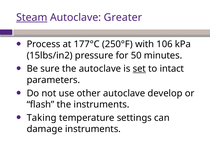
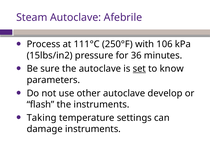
Steam underline: present -> none
Greater: Greater -> Afebrile
177°C: 177°C -> 111°C
50: 50 -> 36
intact: intact -> know
